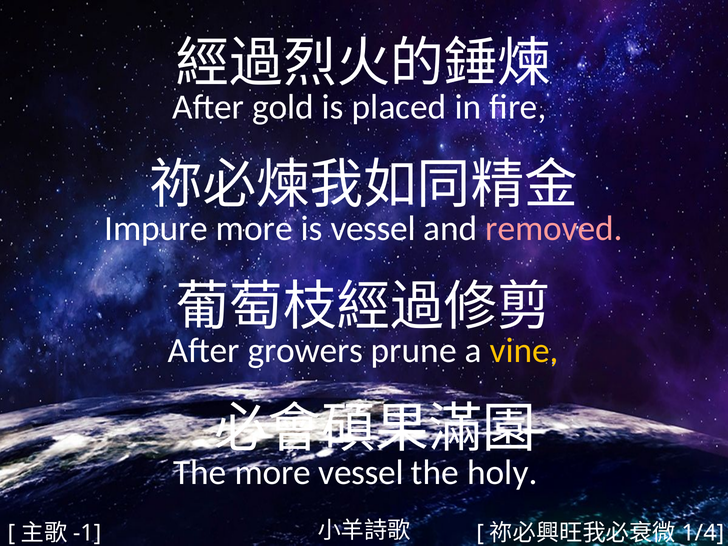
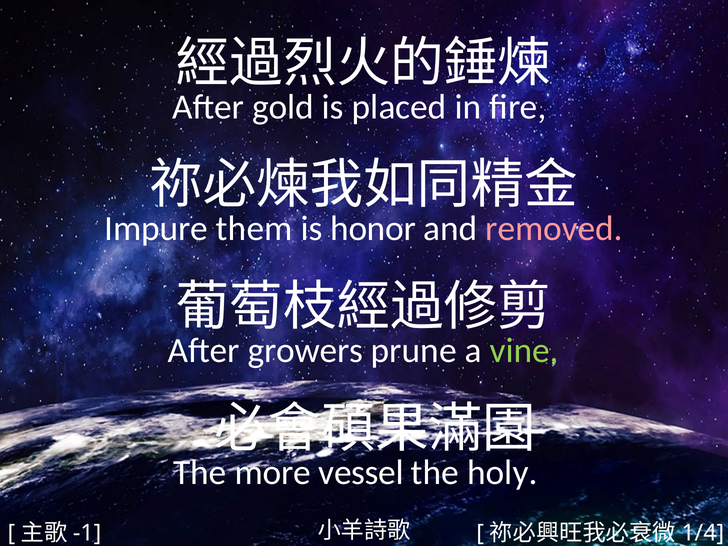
Impure more: more -> them
is vessel: vessel -> honor
vine colour: yellow -> light green
